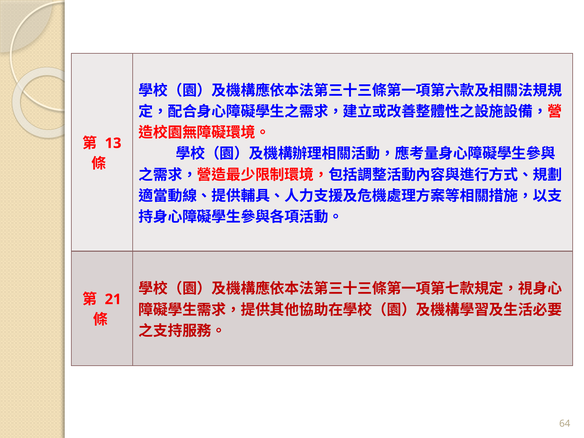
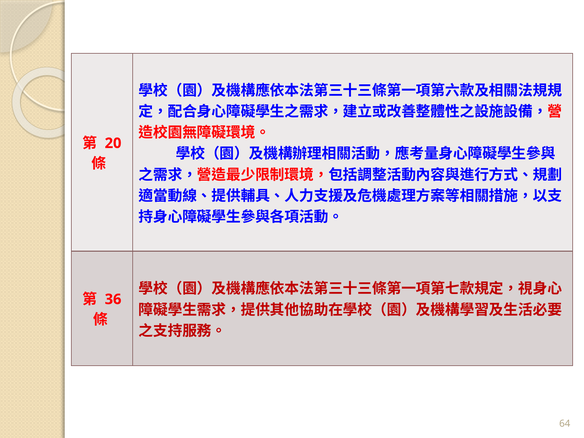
13: 13 -> 20
21: 21 -> 36
